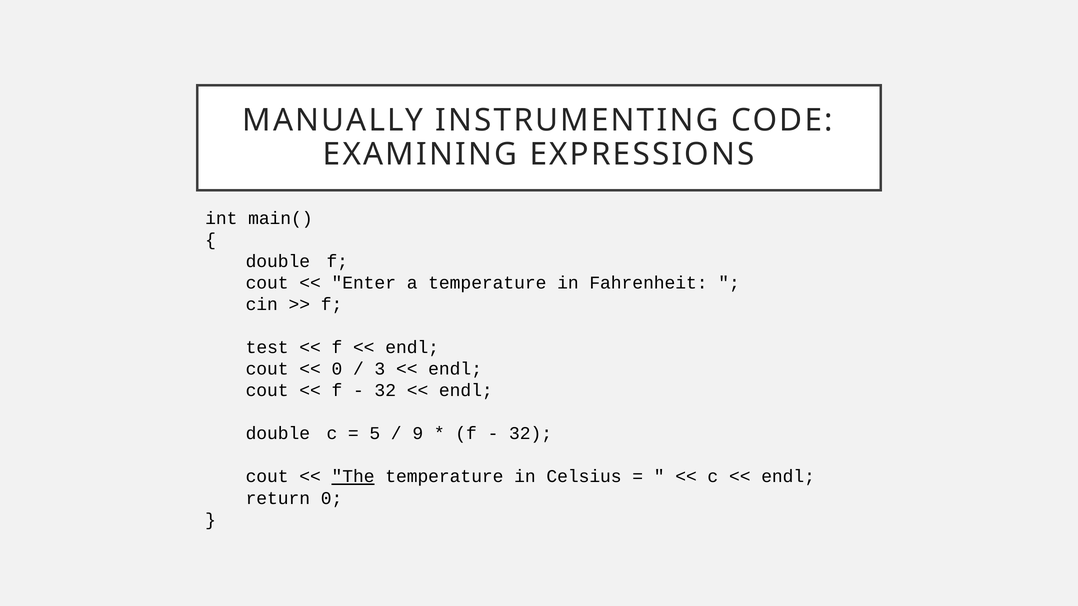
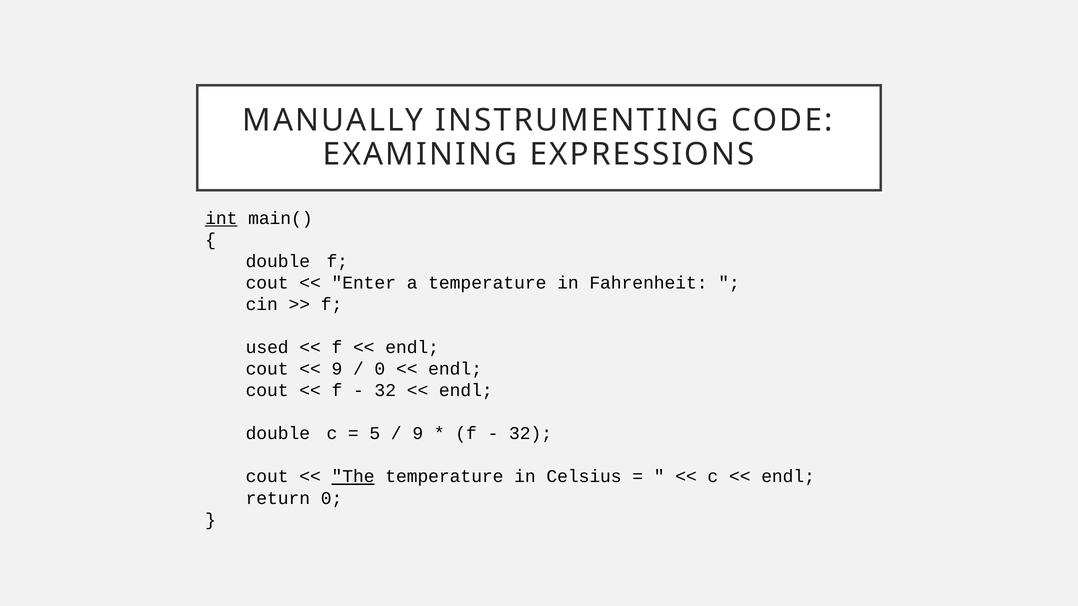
int underline: none -> present
test: test -> used
0 at (337, 369): 0 -> 9
3 at (380, 369): 3 -> 0
